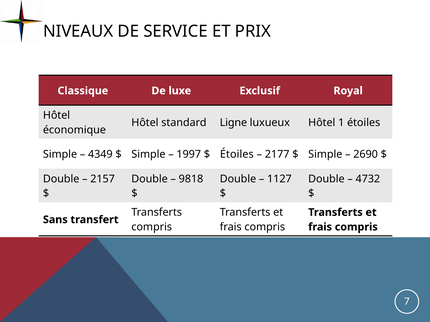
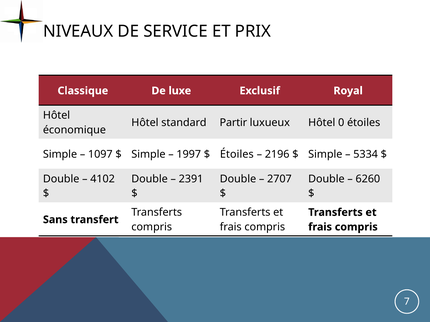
Ligne: Ligne -> Partir
1: 1 -> 0
4349: 4349 -> 1097
2177: 2177 -> 2196
2690: 2690 -> 5334
2157: 2157 -> 4102
9818: 9818 -> 2391
1127: 1127 -> 2707
4732: 4732 -> 6260
